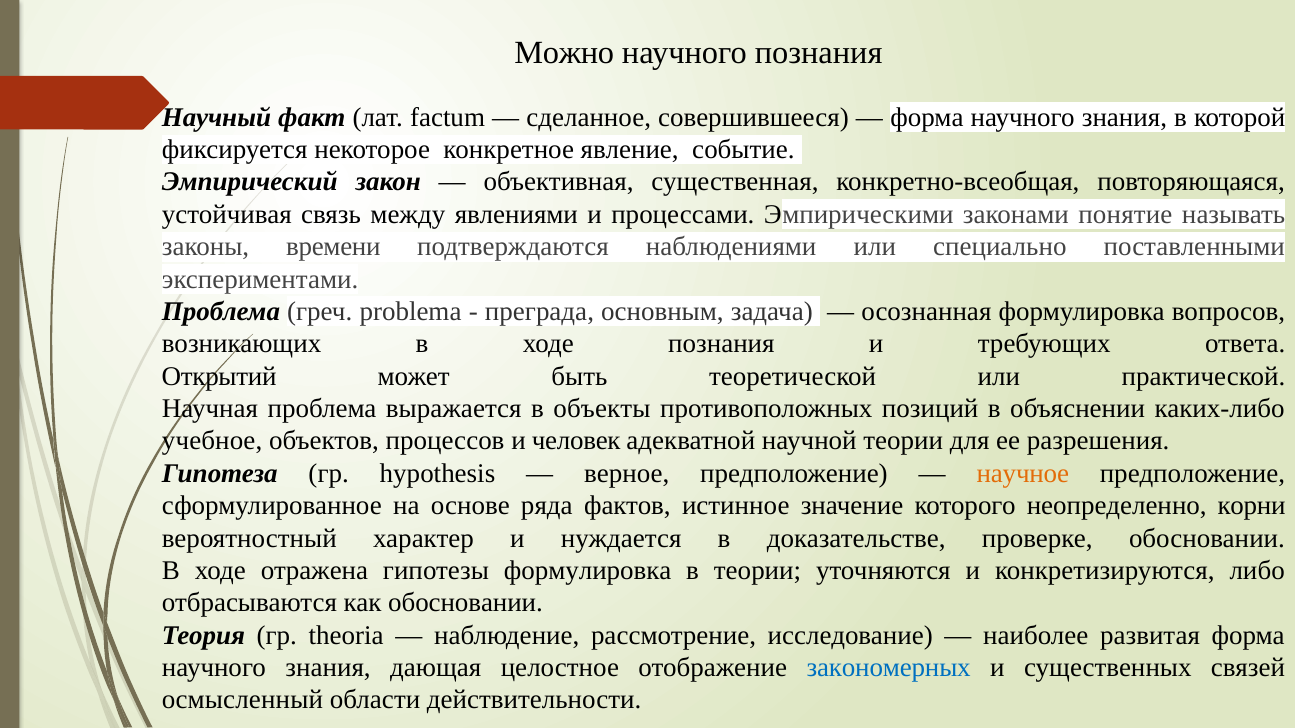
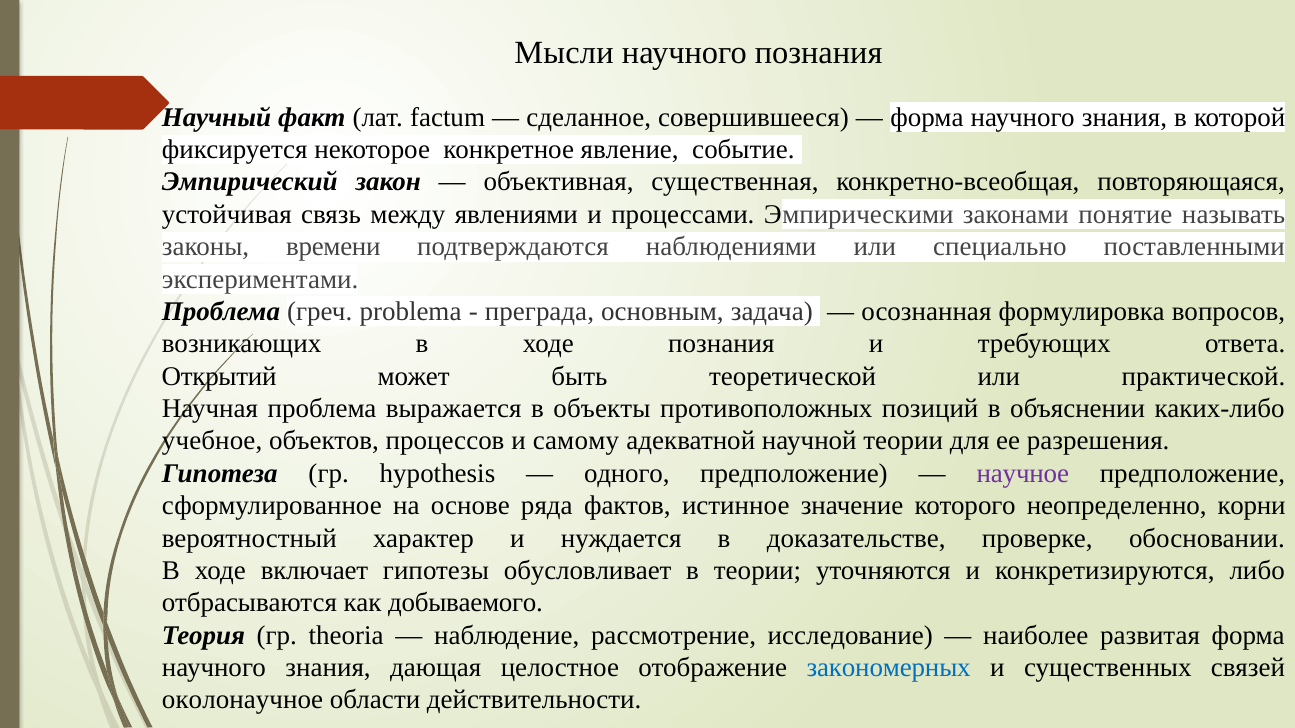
Можно: Можно -> Мысли
человек: человек -> самому
верное: верное -> одного
научное colour: orange -> purple
отражена: отражена -> включает
гипотезы формулировка: формулировка -> обусловливает
как обосновании: обосновании -> добываемого
осмысленный: осмысленный -> околонаучное
